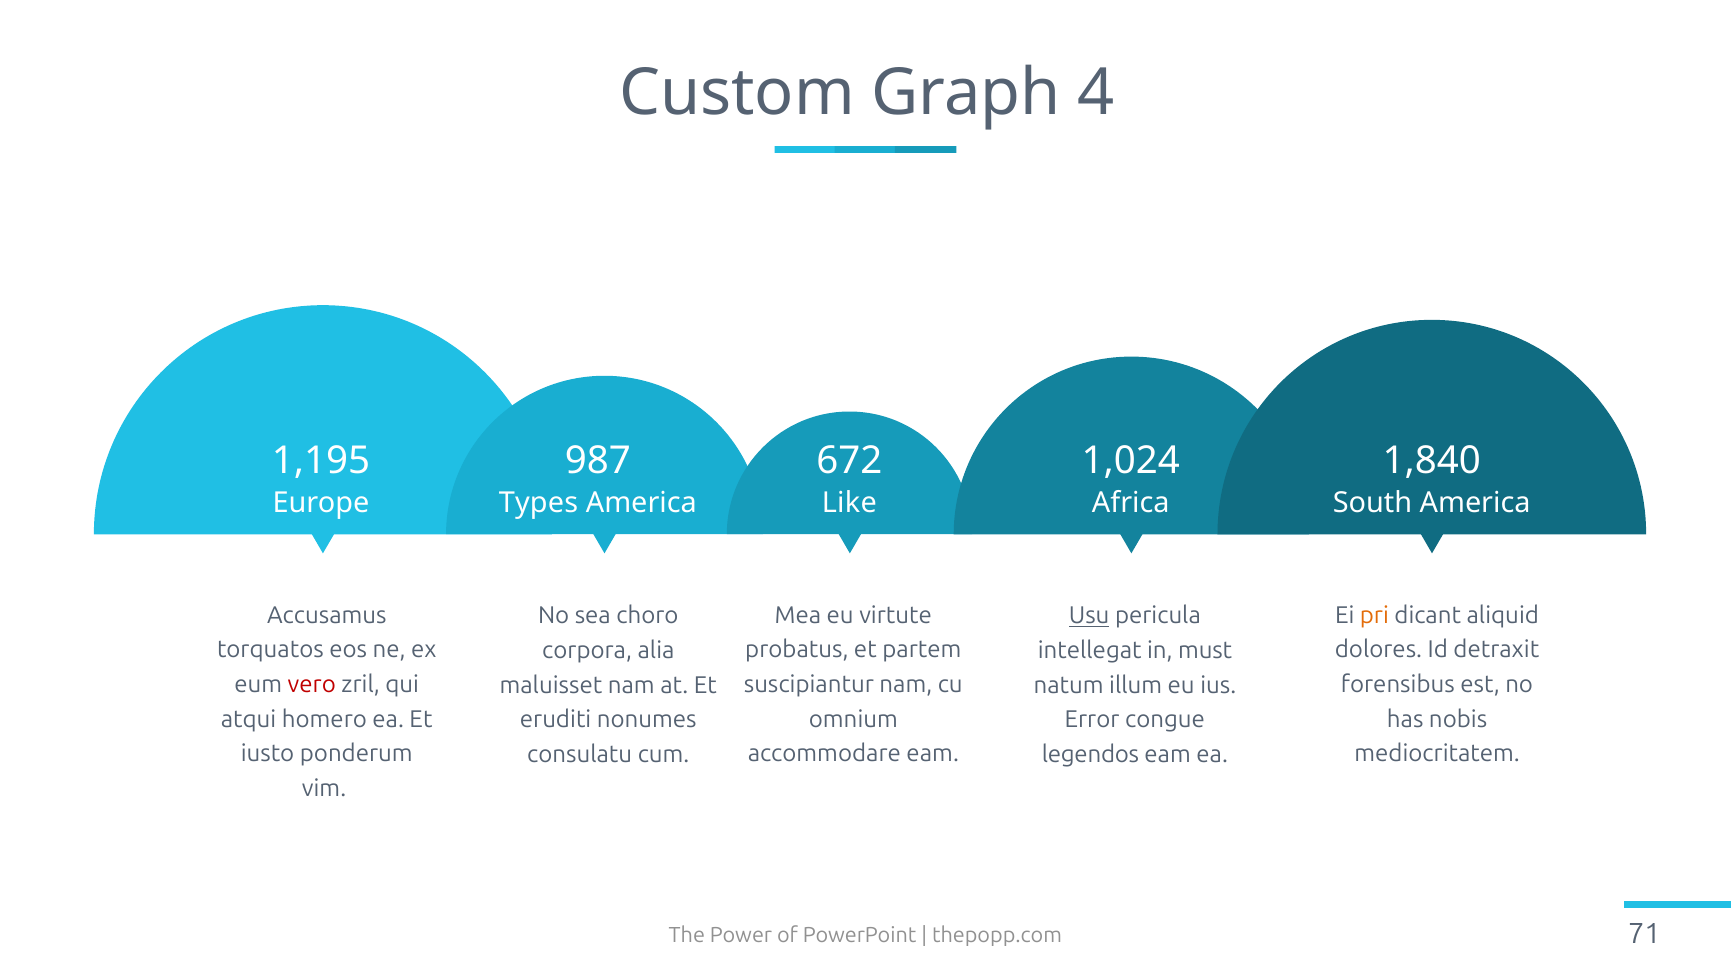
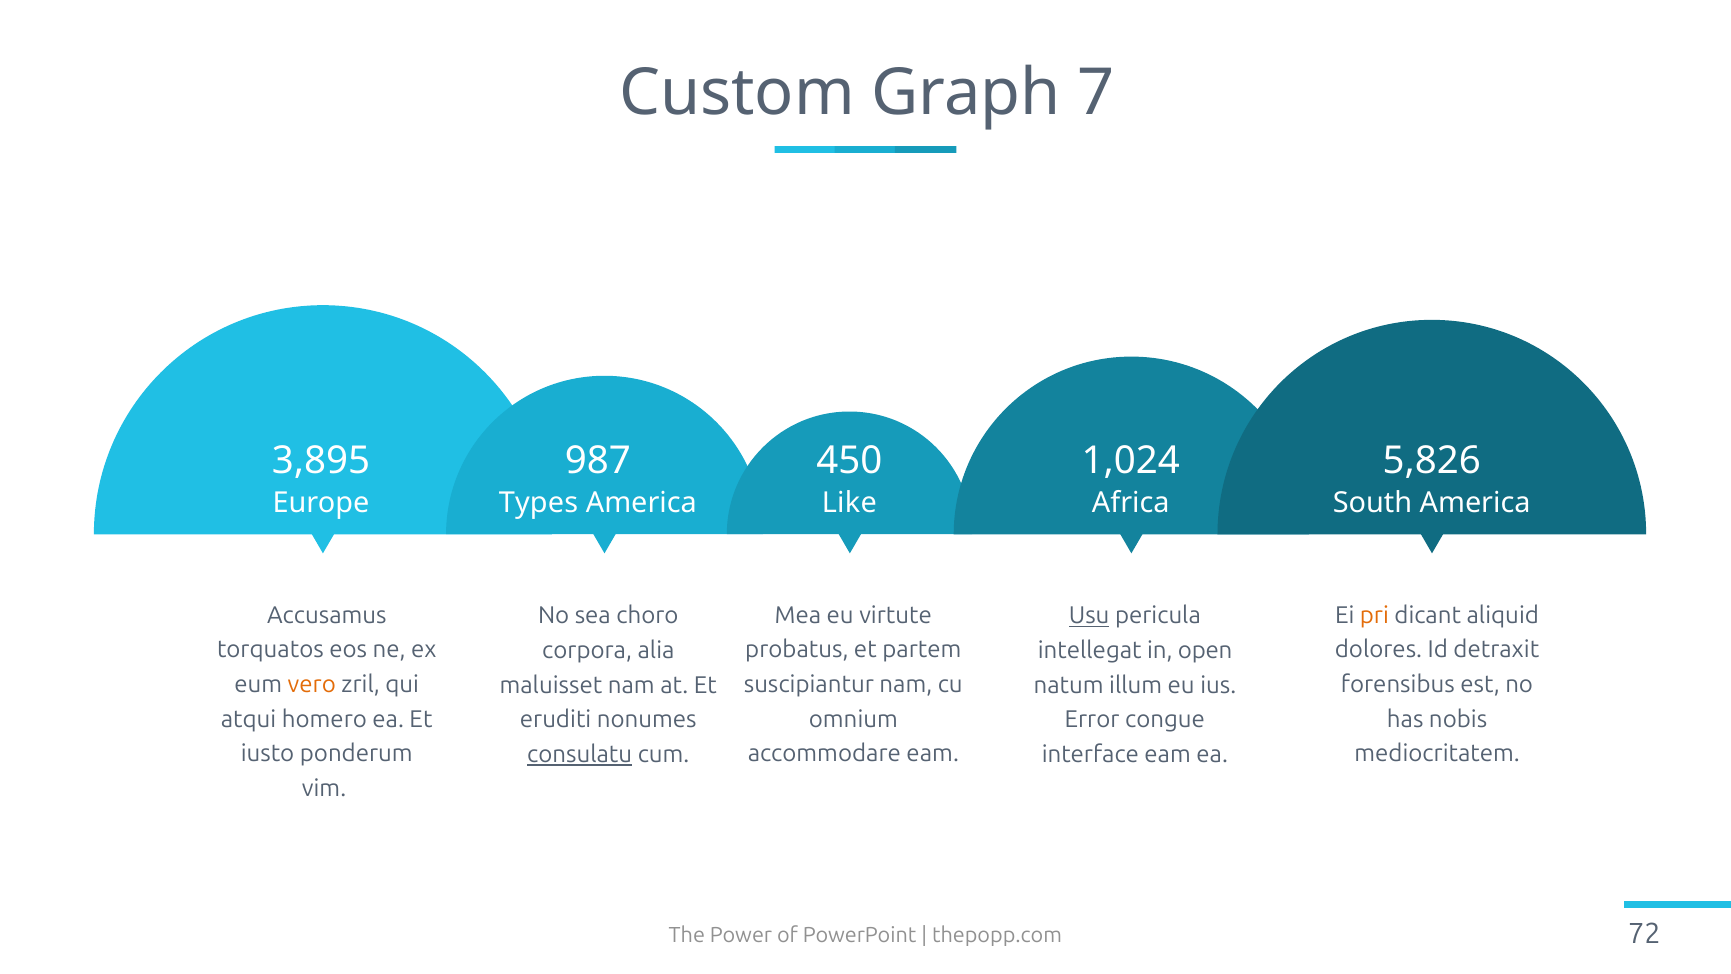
4: 4 -> 7
1,195: 1,195 -> 3,895
672: 672 -> 450
1,840: 1,840 -> 5,826
must: must -> open
vero colour: red -> orange
consulatu underline: none -> present
legendos: legendos -> interface
71: 71 -> 72
